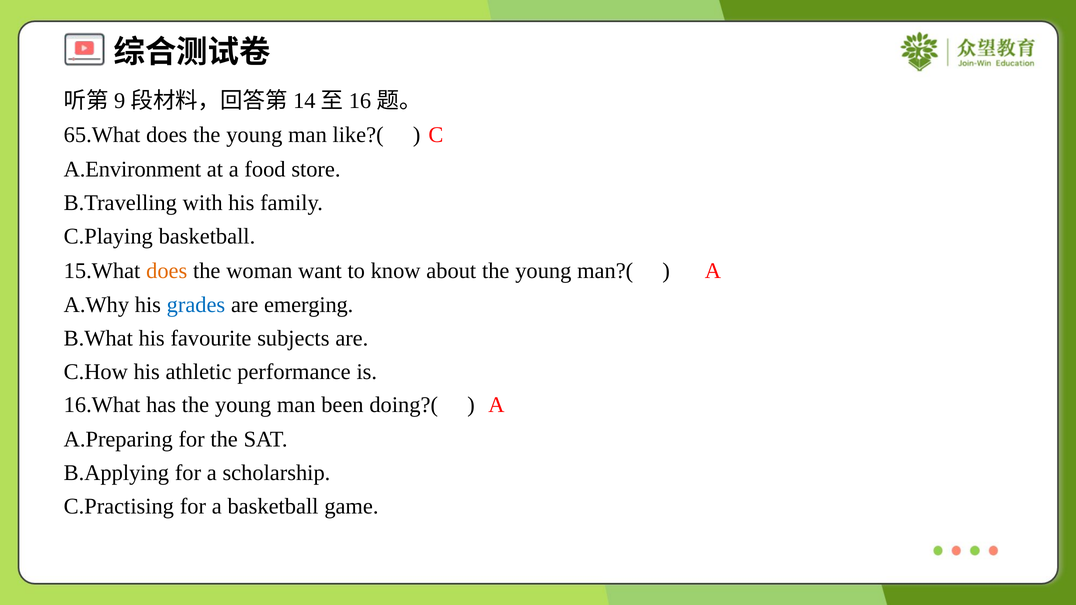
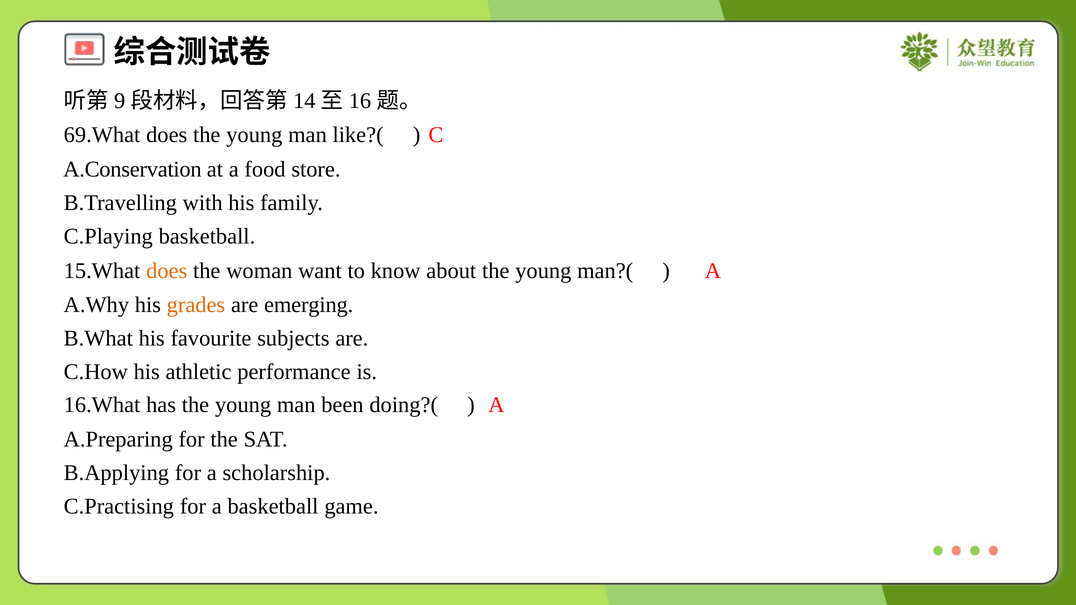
65.What: 65.What -> 69.What
A.Environment: A.Environment -> A.Conservation
grades colour: blue -> orange
